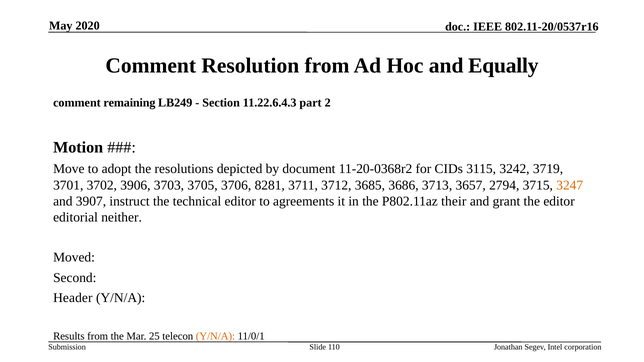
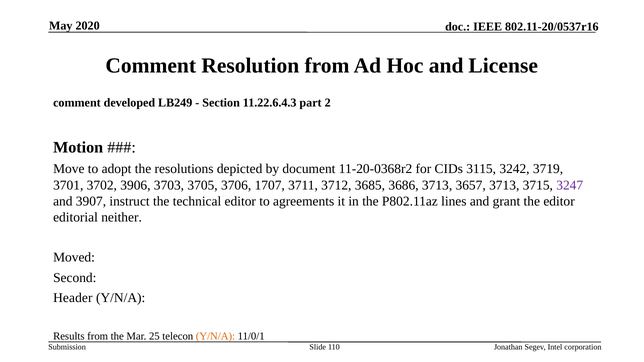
Equally: Equally -> License
remaining: remaining -> developed
8281: 8281 -> 1707
3657 2794: 2794 -> 3713
3247 colour: orange -> purple
their: their -> lines
